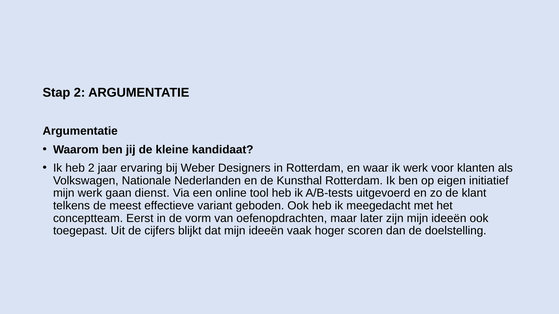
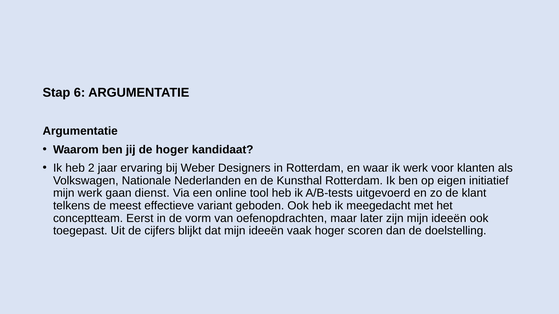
Stap 2: 2 -> 6
de kleine: kleine -> hoger
